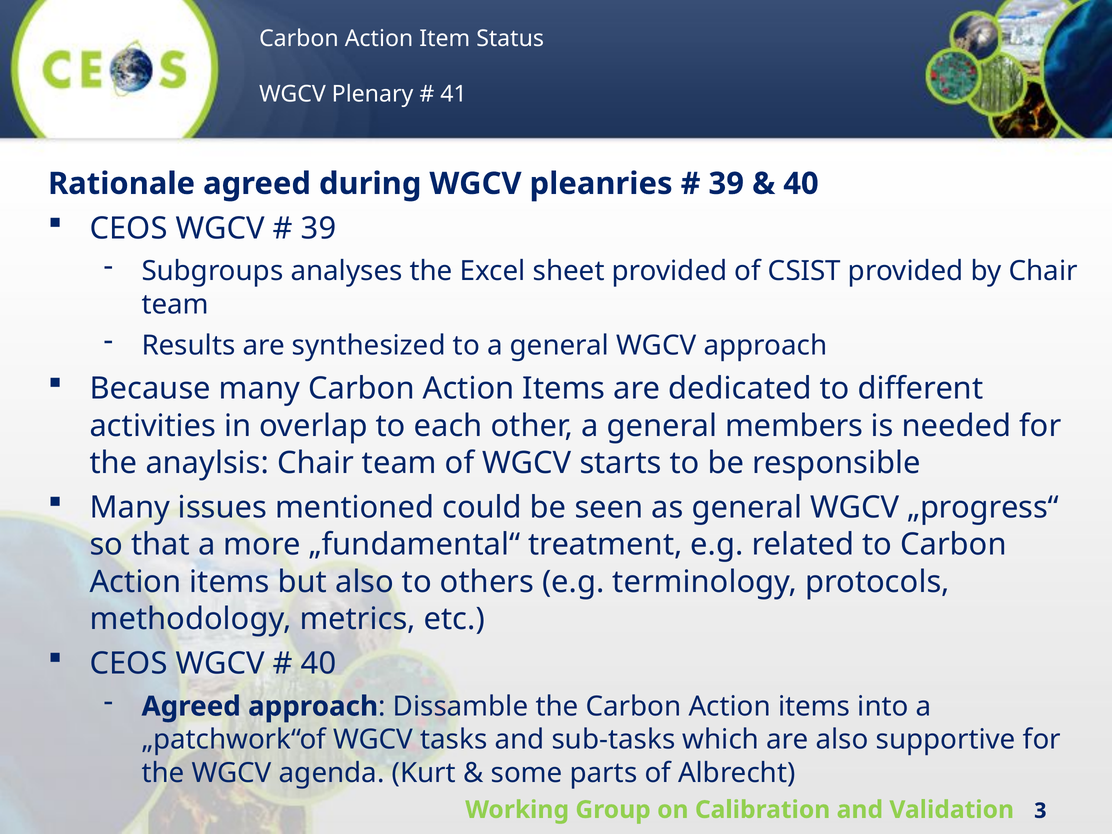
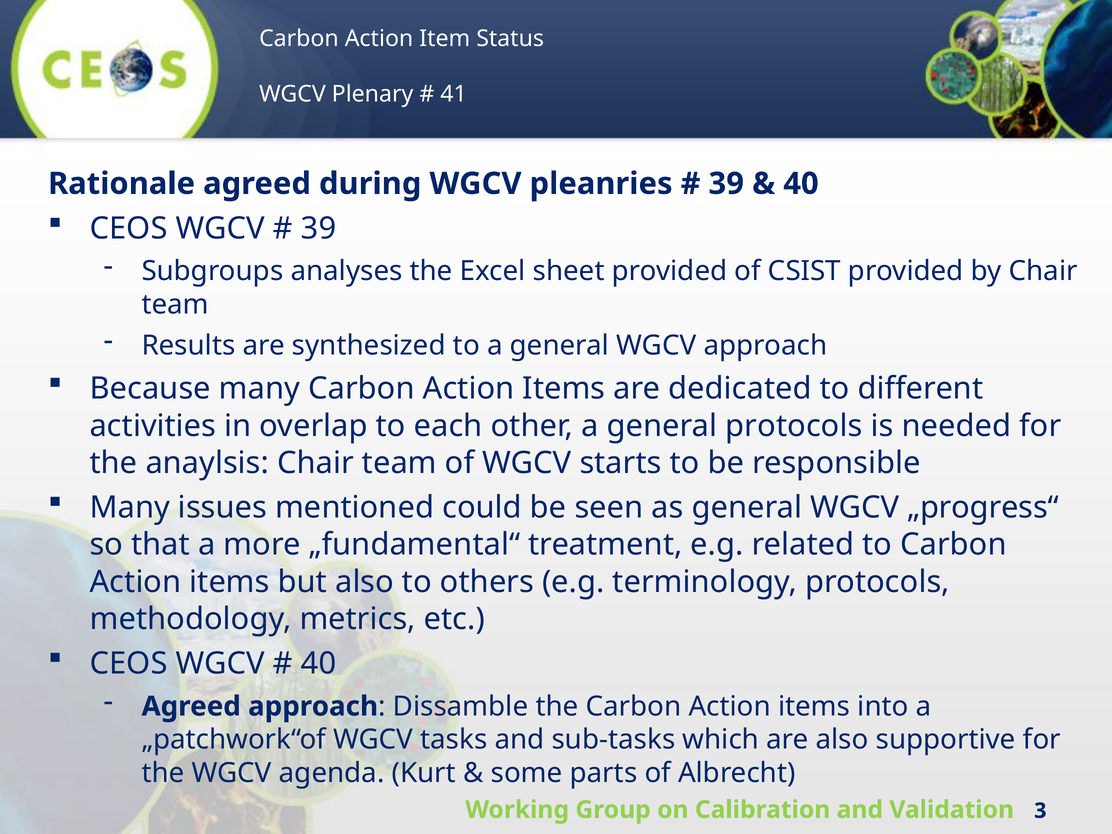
general members: members -> protocols
